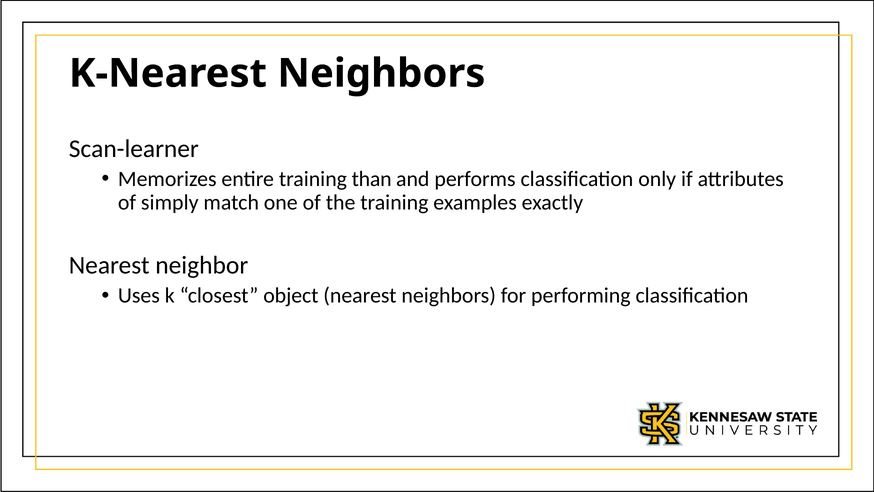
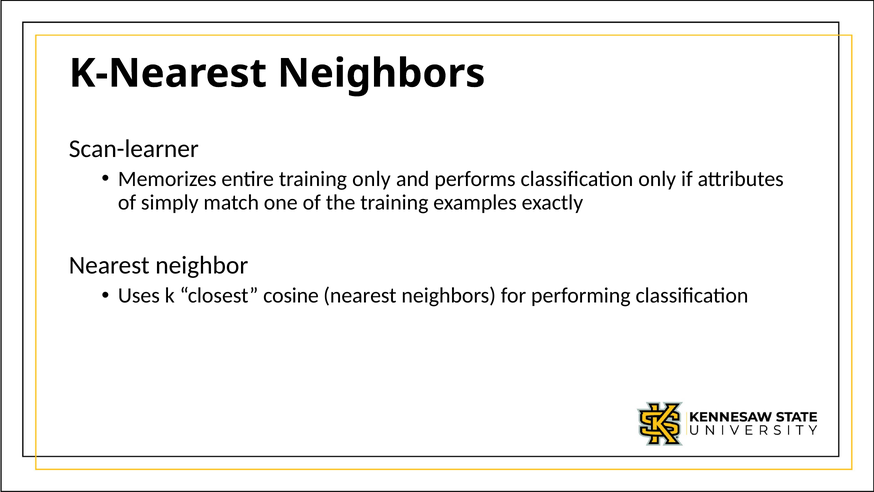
training than: than -> only
object: object -> cosine
